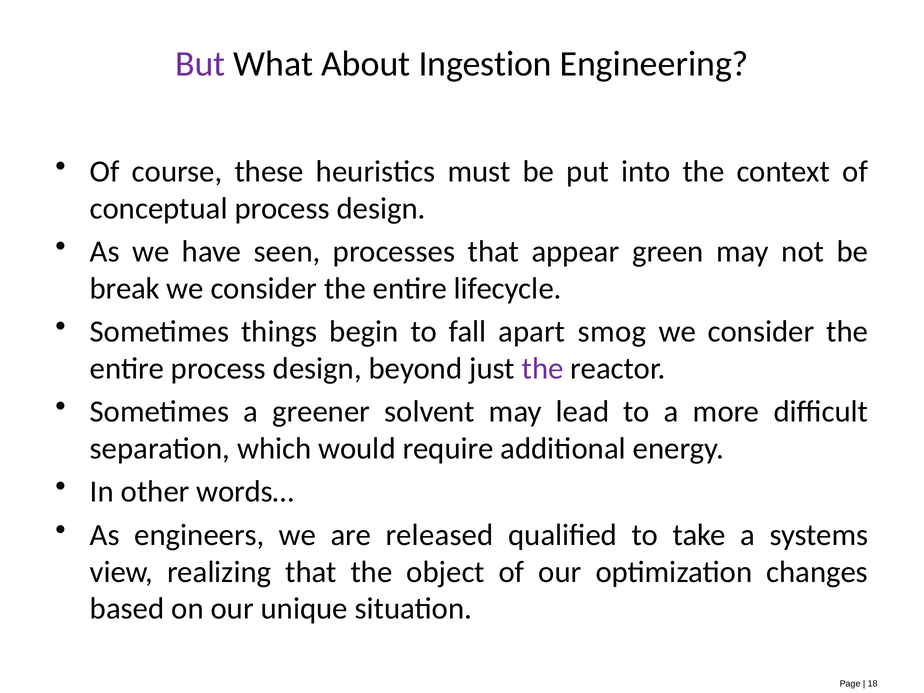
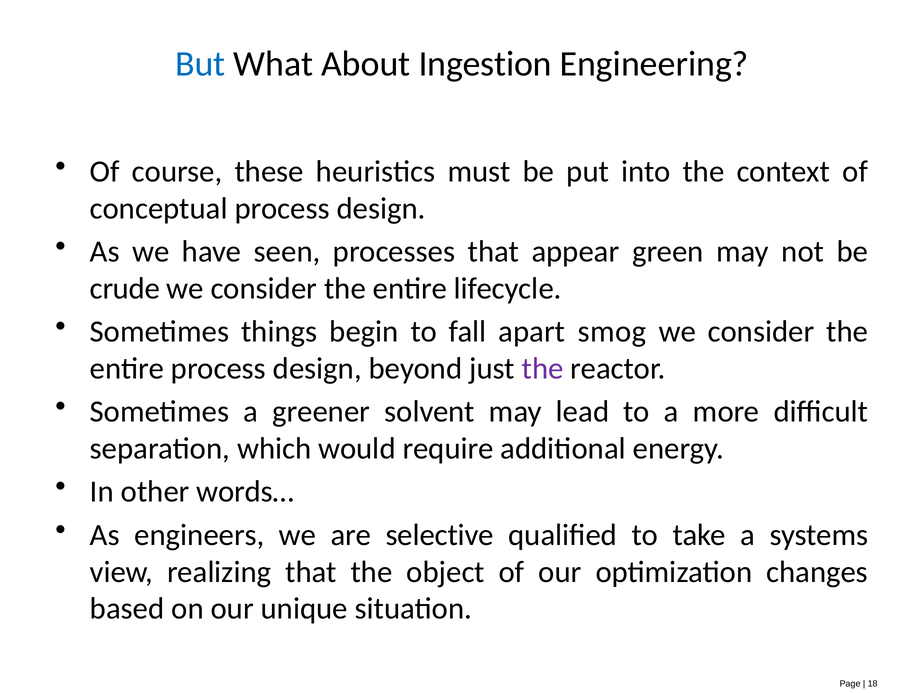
But colour: purple -> blue
break: break -> crude
released: released -> selective
